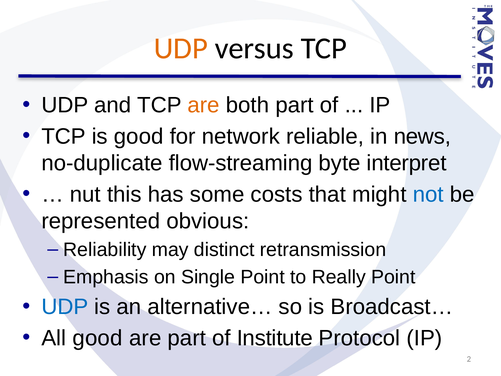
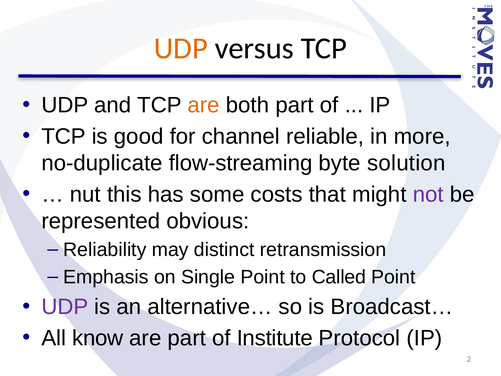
network: network -> channel
news: news -> more
interpret: interpret -> solution
not colour: blue -> purple
Really: Really -> Called
UDP at (65, 307) colour: blue -> purple
All good: good -> know
